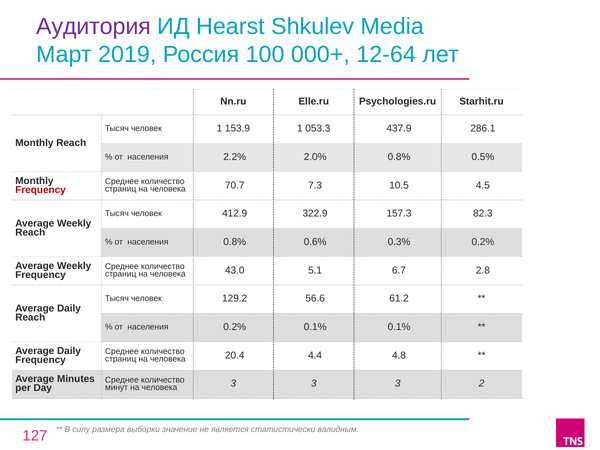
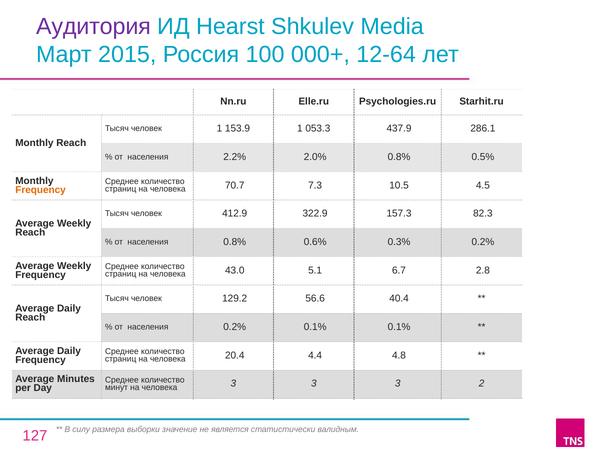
2019: 2019 -> 2015
Frequency at (41, 190) colour: red -> orange
61.2: 61.2 -> 40.4
